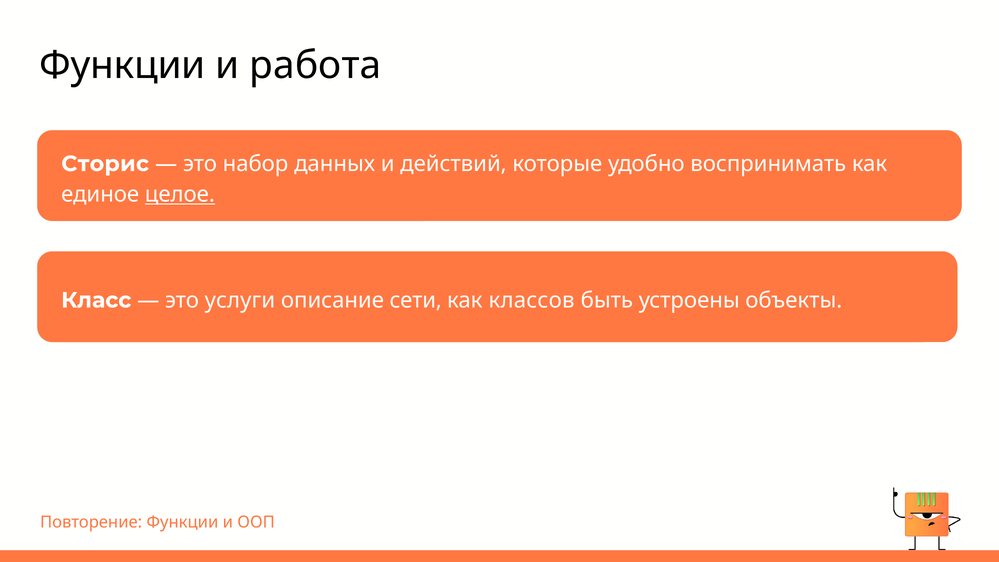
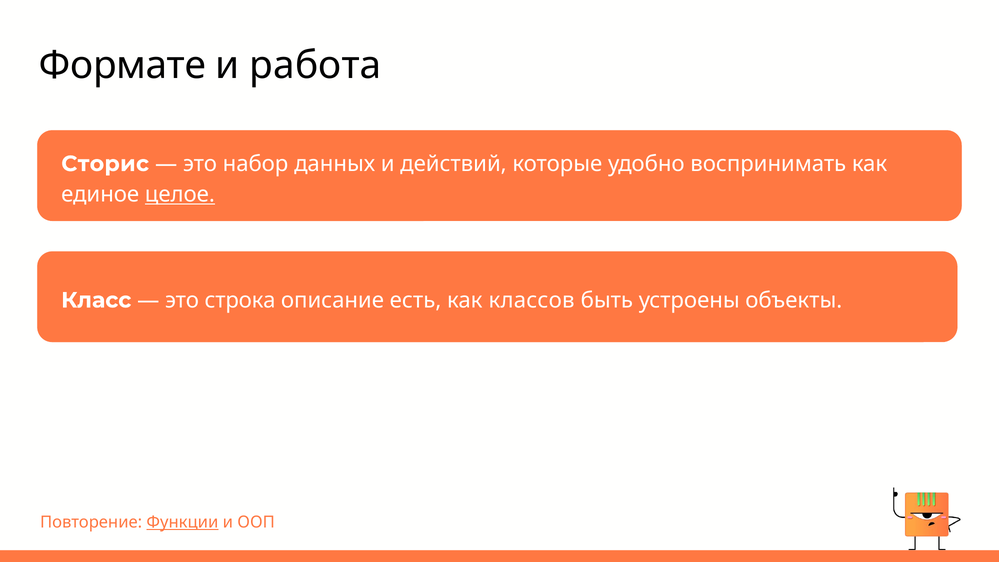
Функции at (122, 65): Функции -> Формате
услуги: услуги -> строка
сети: сети -> есть
Функции at (182, 522) underline: none -> present
